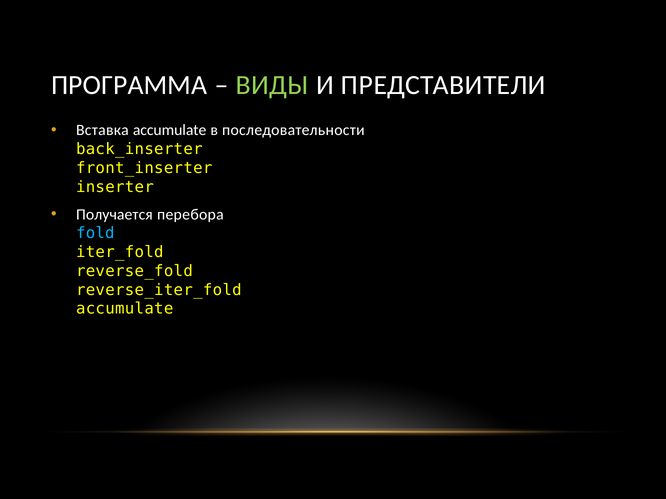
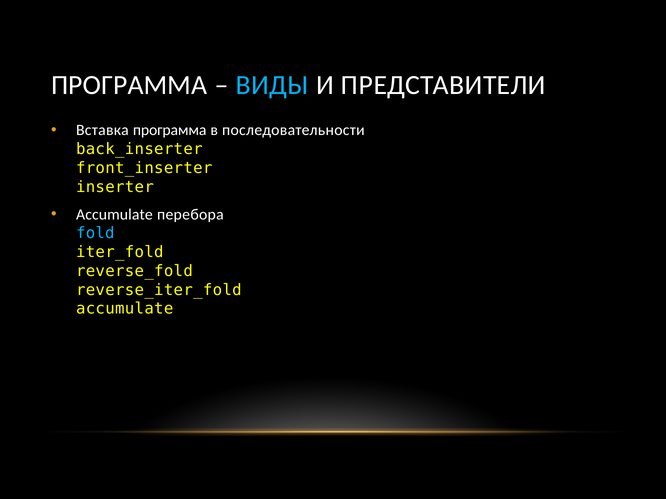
ВИДЫ colour: light green -> light blue
Вставка accumulate: accumulate -> программа
Получается at (114, 215): Получается -> Accumulate
